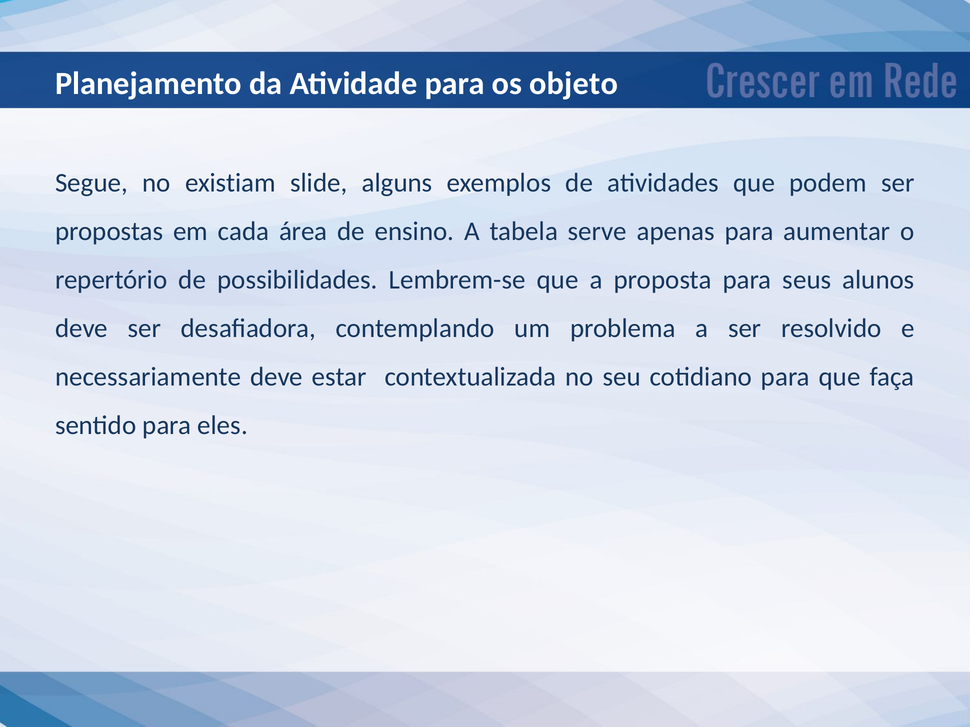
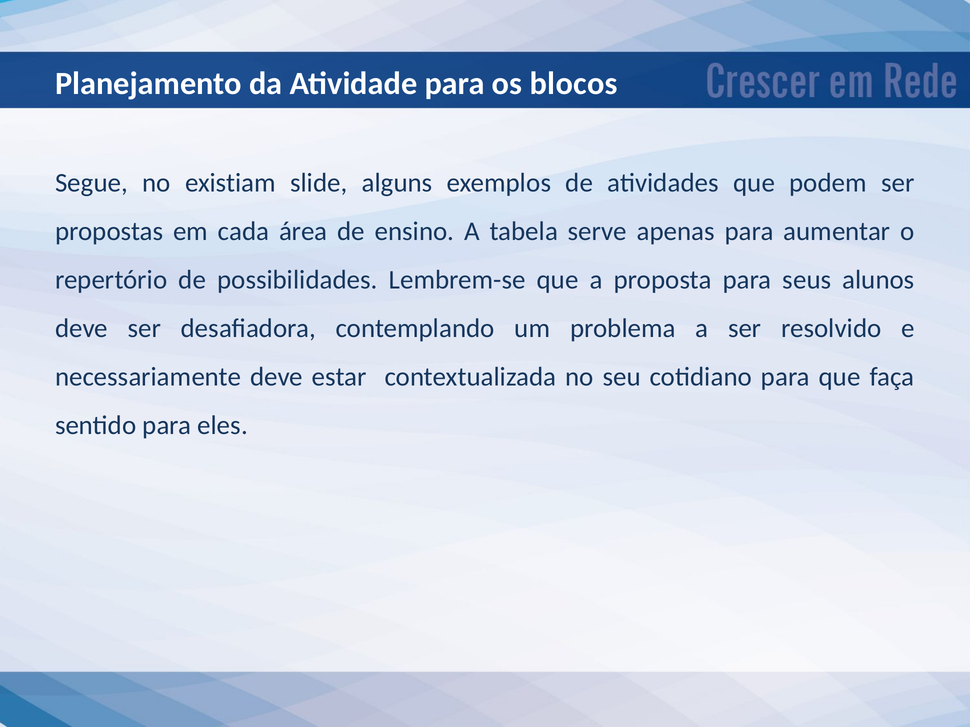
objeto: objeto -> blocos
